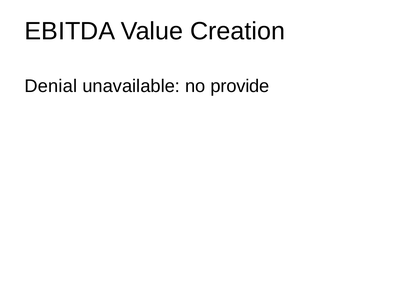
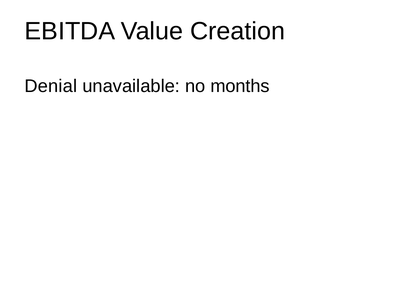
provide: provide -> months
